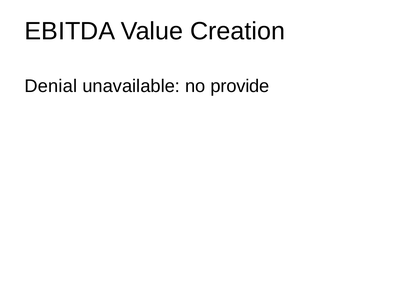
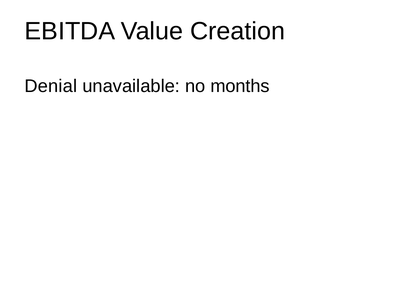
provide: provide -> months
